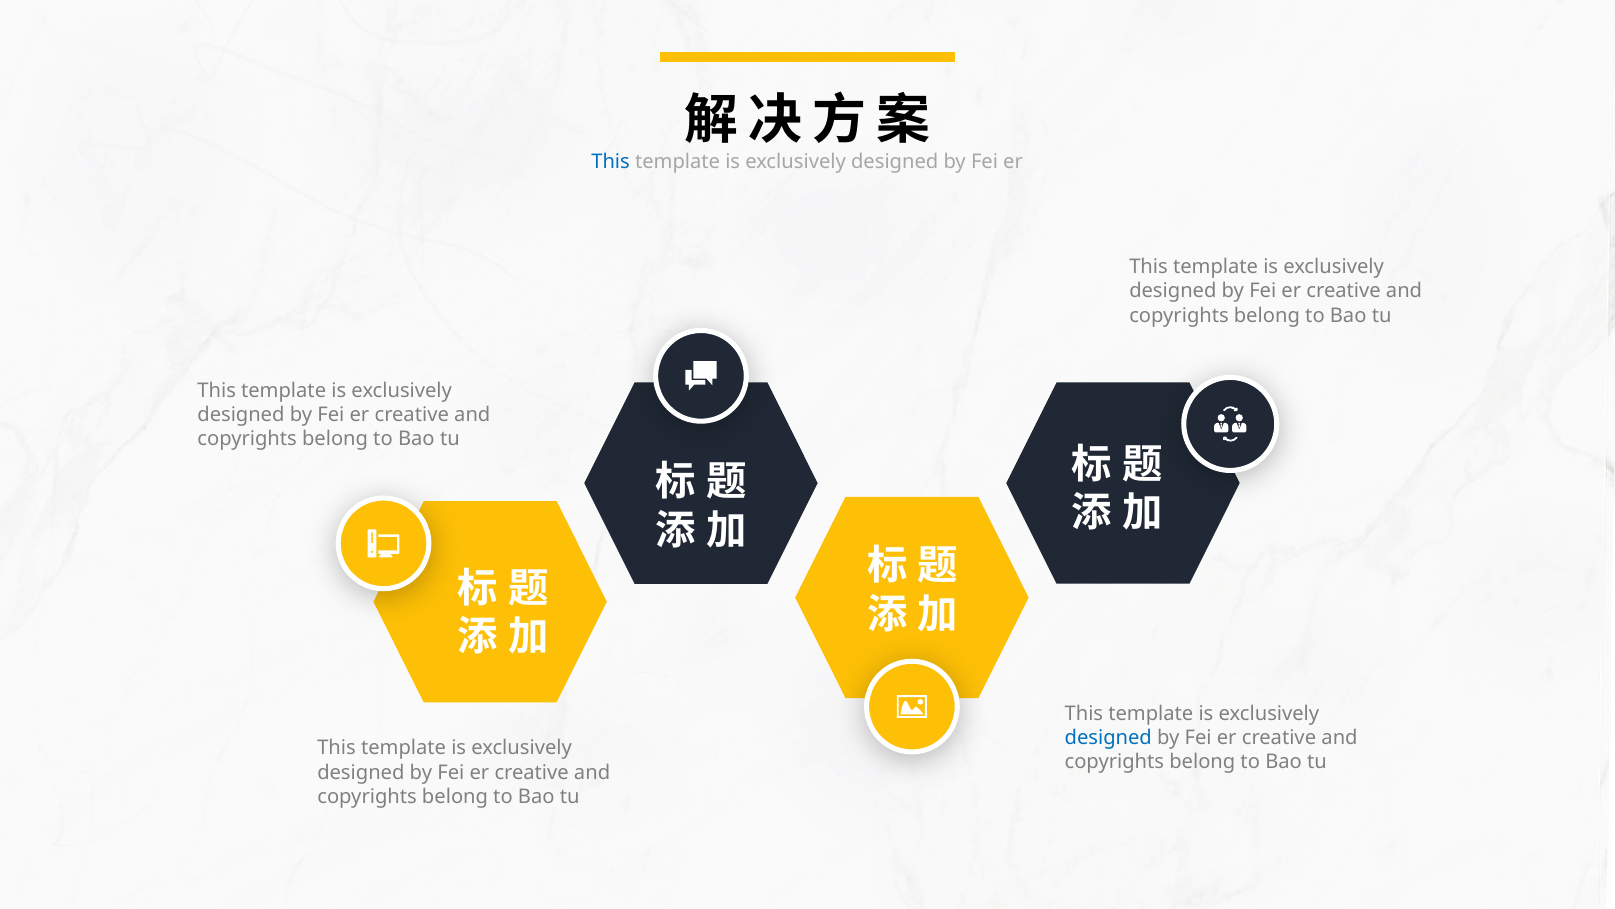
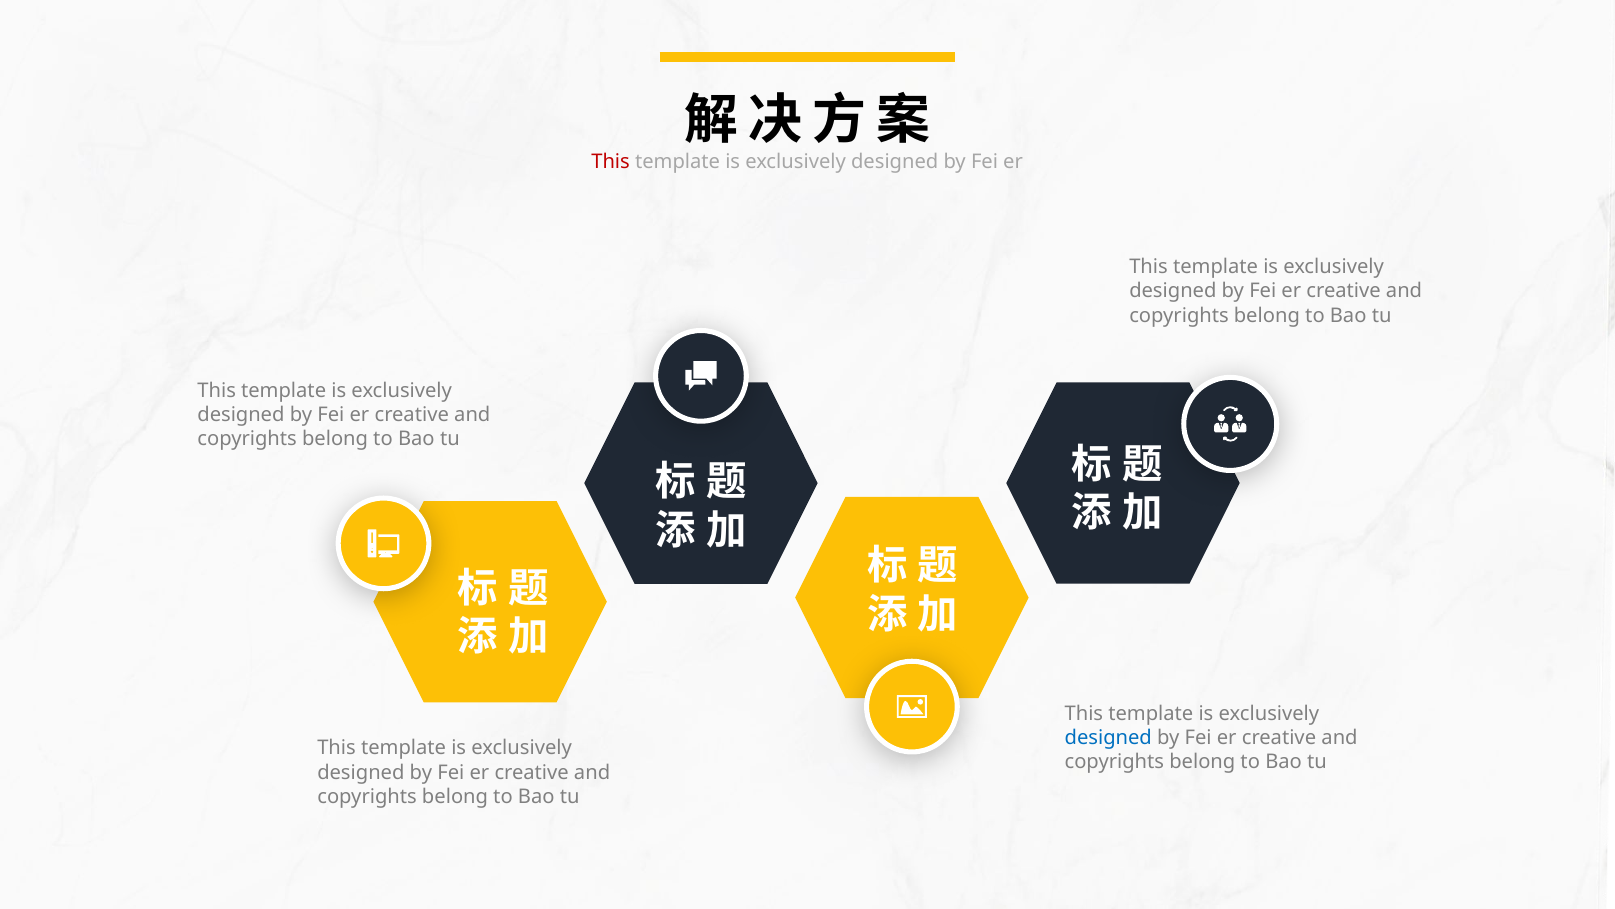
This at (611, 161) colour: blue -> red
